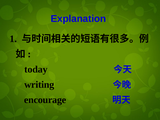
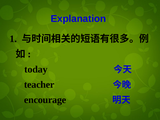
writing: writing -> teacher
